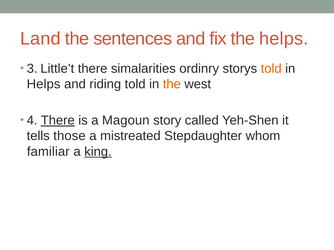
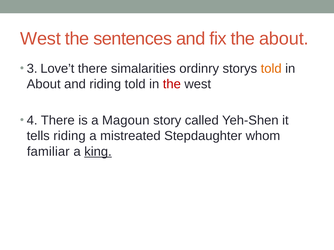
Land at (40, 39): Land -> West
the helps: helps -> about
Little’t: Little’t -> Love’t
Helps at (44, 84): Helps -> About
the at (172, 84) colour: orange -> red
There at (58, 121) underline: present -> none
tells those: those -> riding
